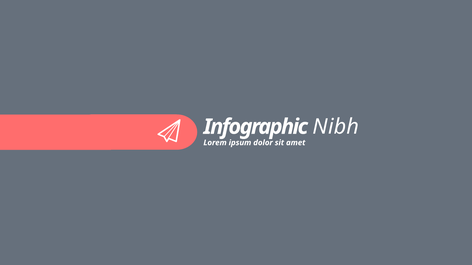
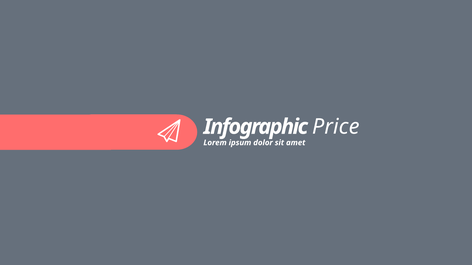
Nibh: Nibh -> Price
